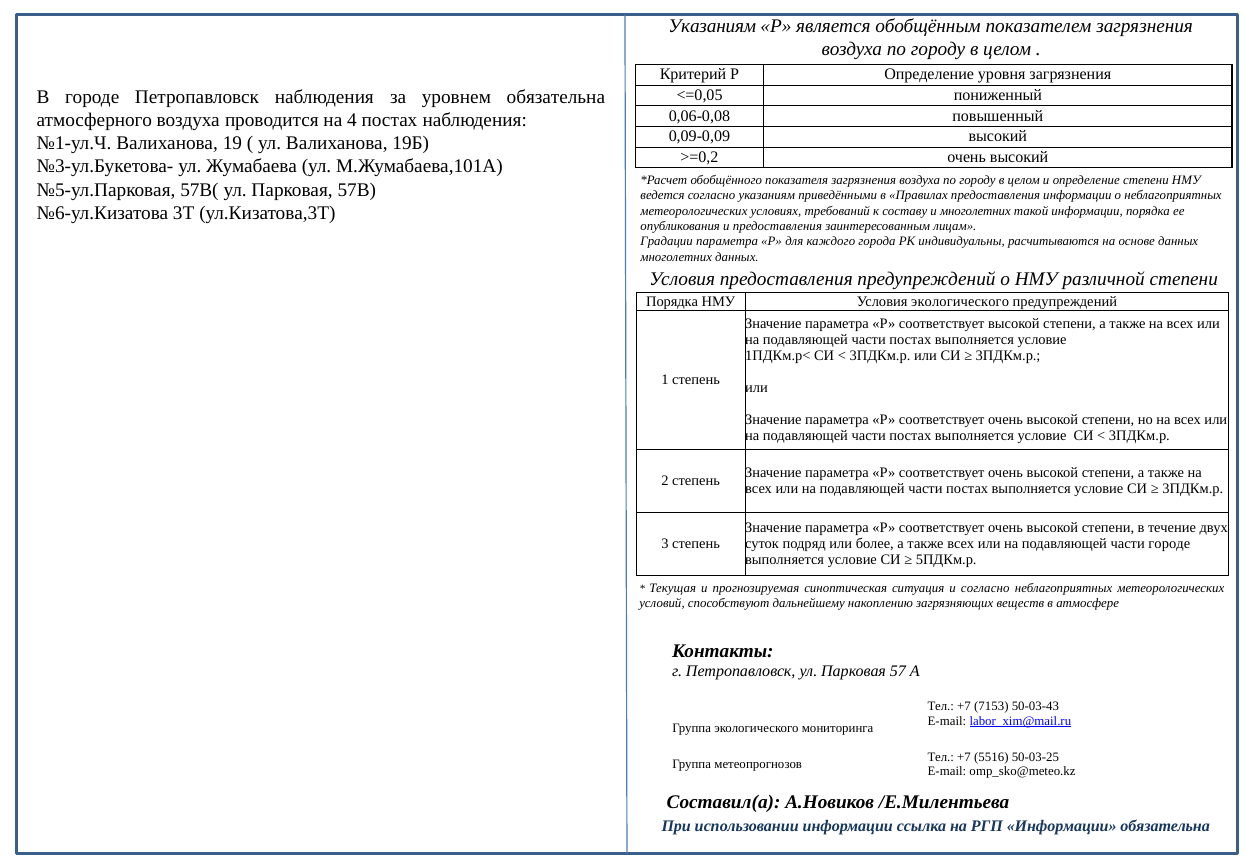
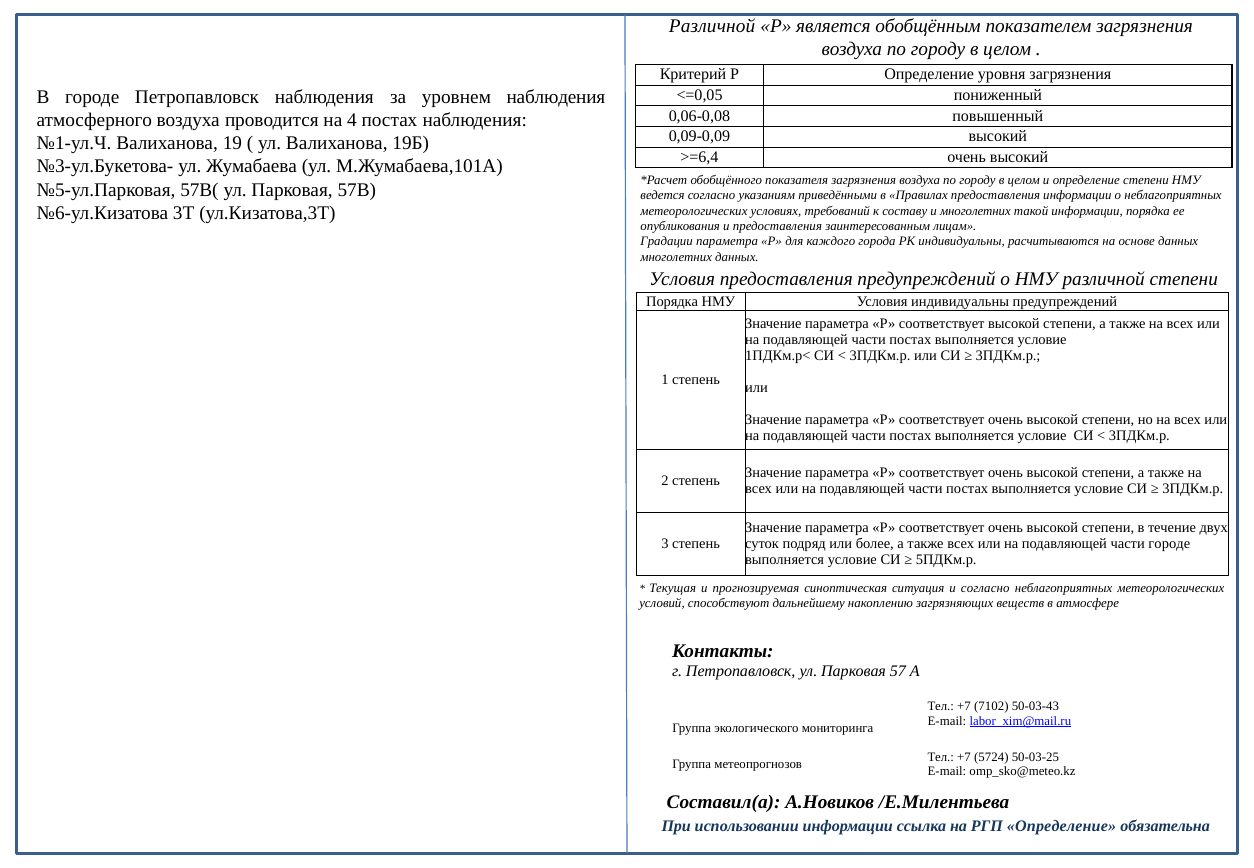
Указаниям at (712, 26): Указаниям -> Различной
уровнем обязательна: обязательна -> наблюдения
>=0,2: >=0,2 -> >=6,4
Условия экологического: экологического -> индивидуальны
7153: 7153 -> 7102
5516: 5516 -> 5724
РГП Информации: Информации -> Определение
